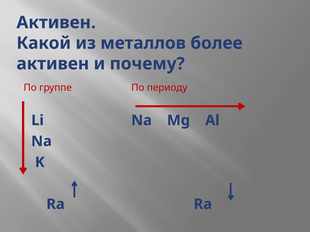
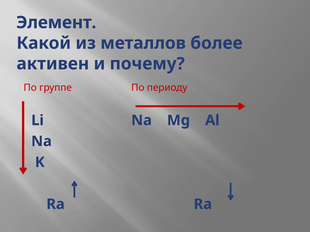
Активен at (56, 23): Активен -> Элемент
